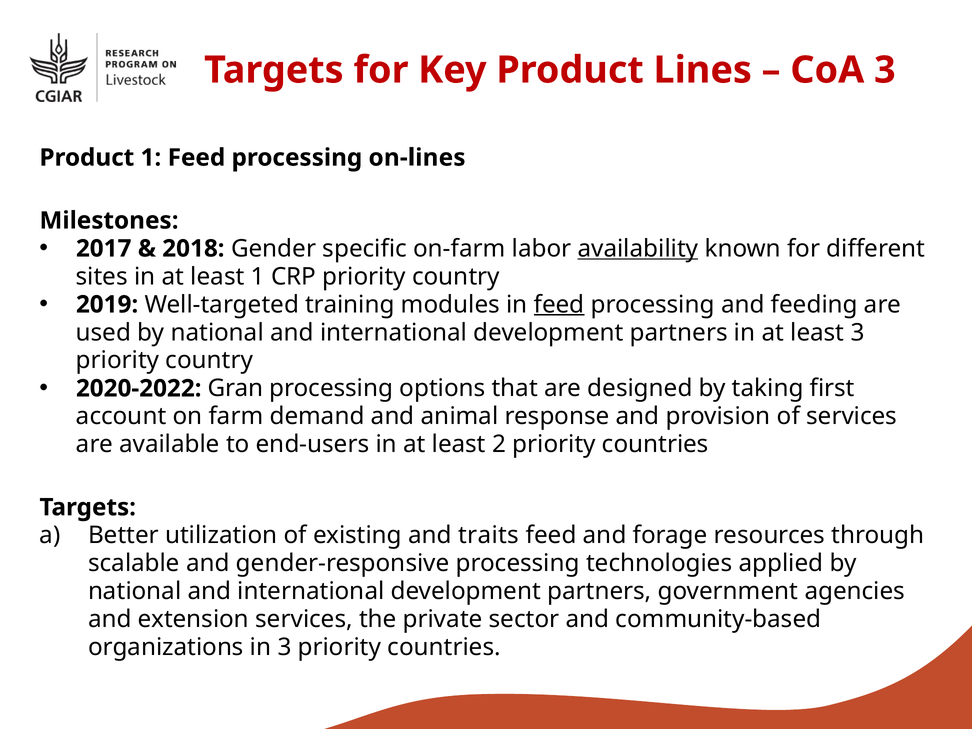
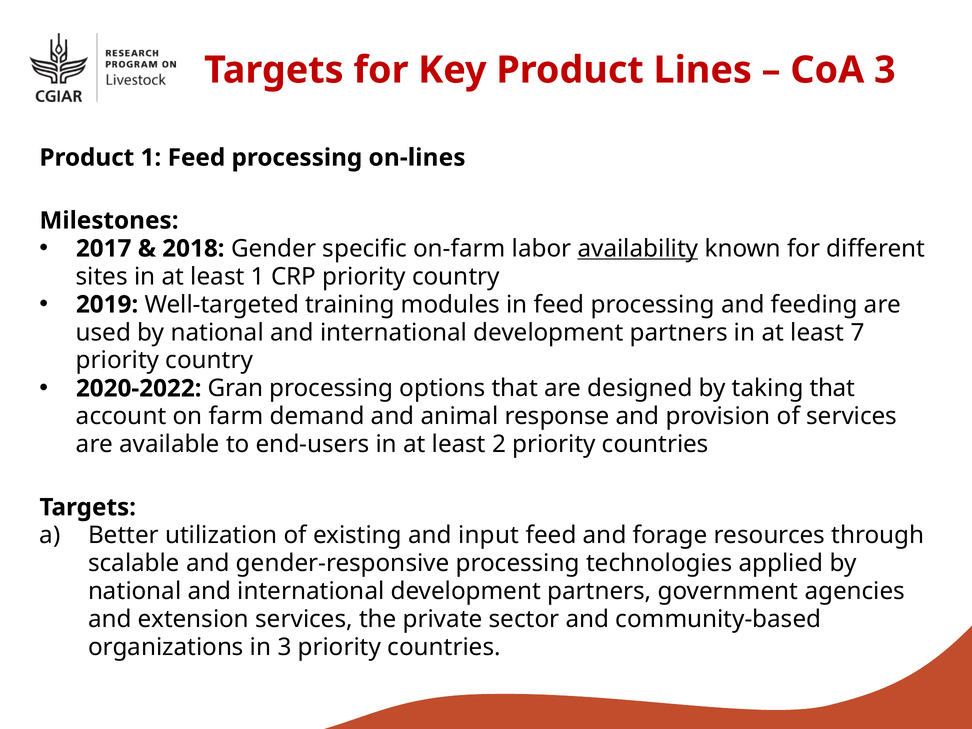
feed at (559, 305) underline: present -> none
least 3: 3 -> 7
taking first: first -> that
traits: traits -> input
